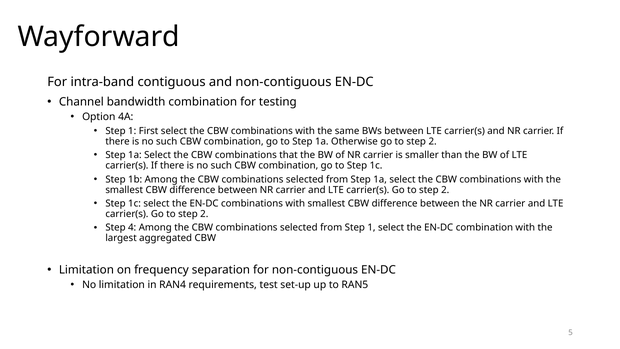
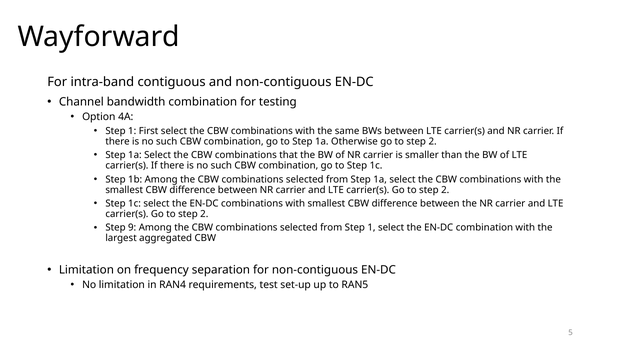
4: 4 -> 9
